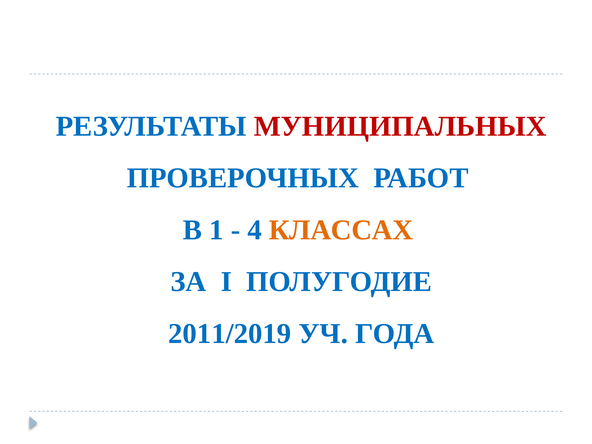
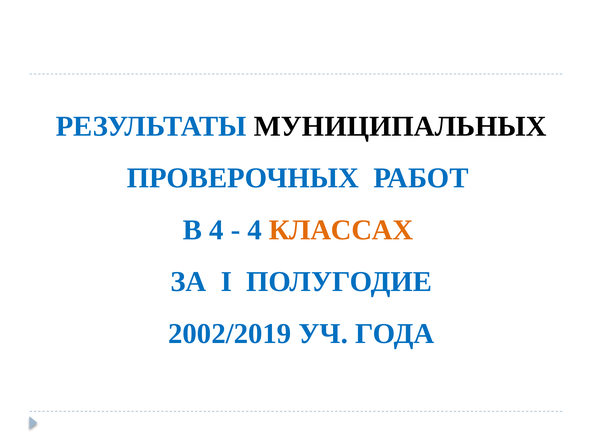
МУНИЦИПАЛЬНЫХ colour: red -> black
В 1: 1 -> 4
2011/2019: 2011/2019 -> 2002/2019
